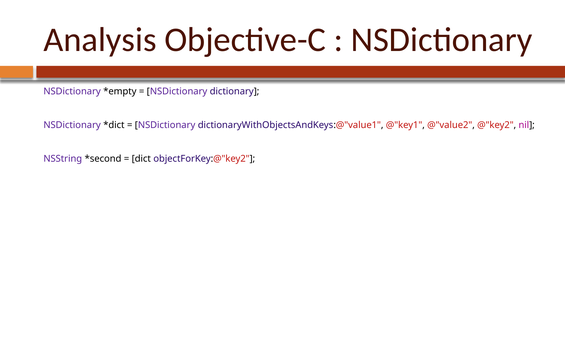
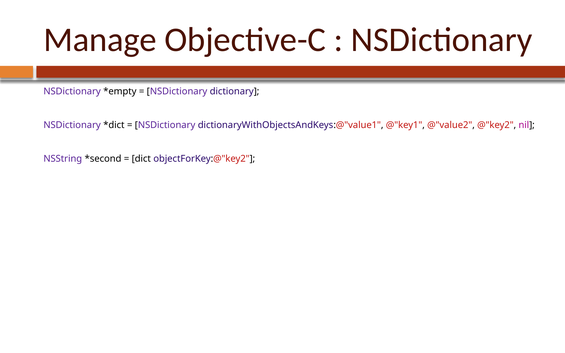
Analysis: Analysis -> Manage
